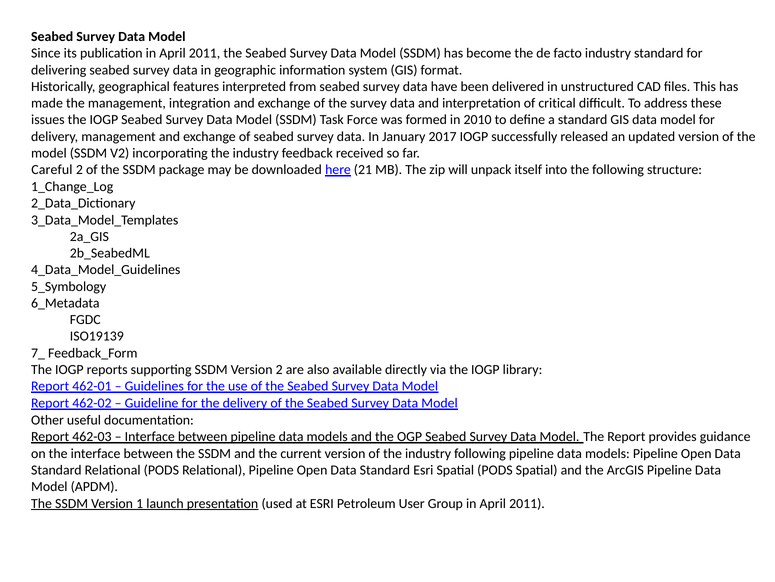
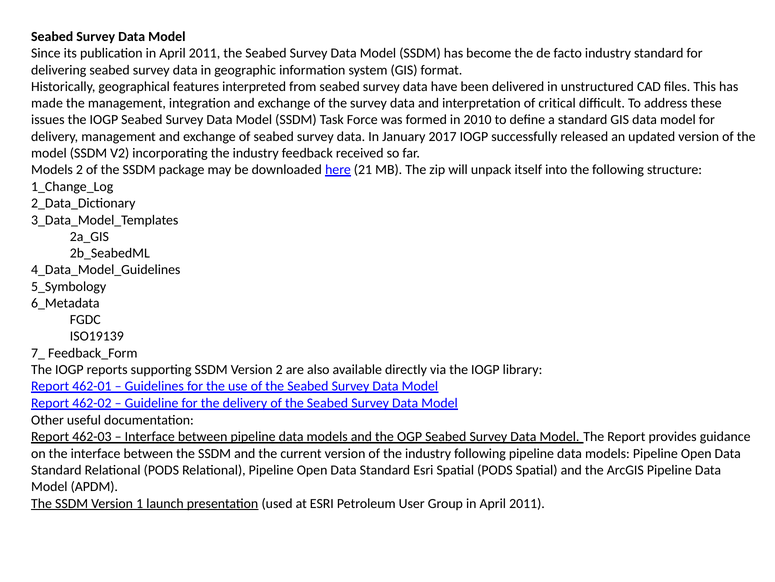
Careful at (52, 170): Careful -> Models
